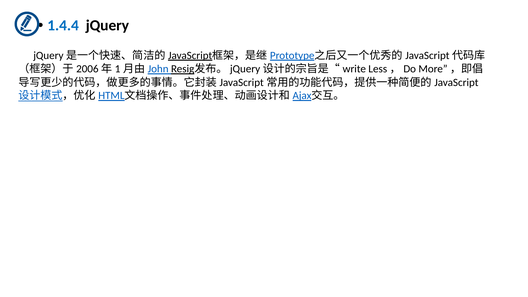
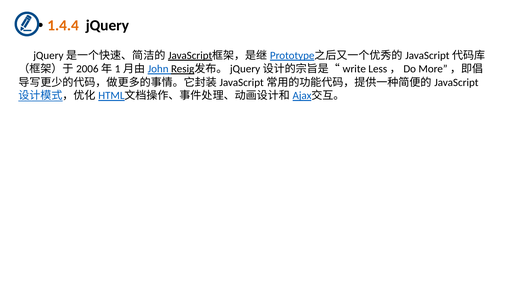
1.4.4 colour: blue -> orange
